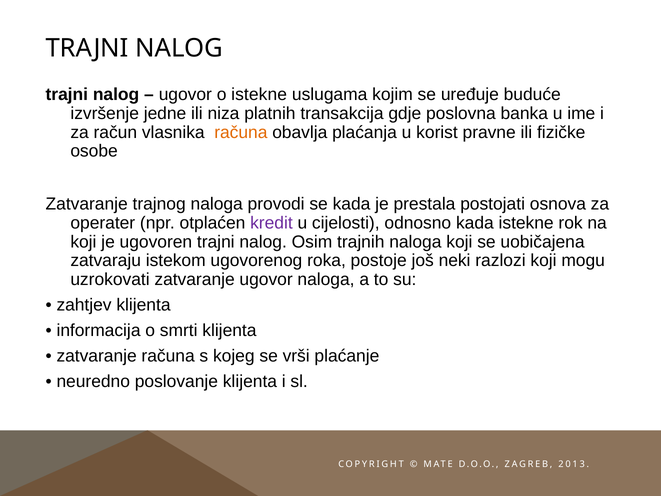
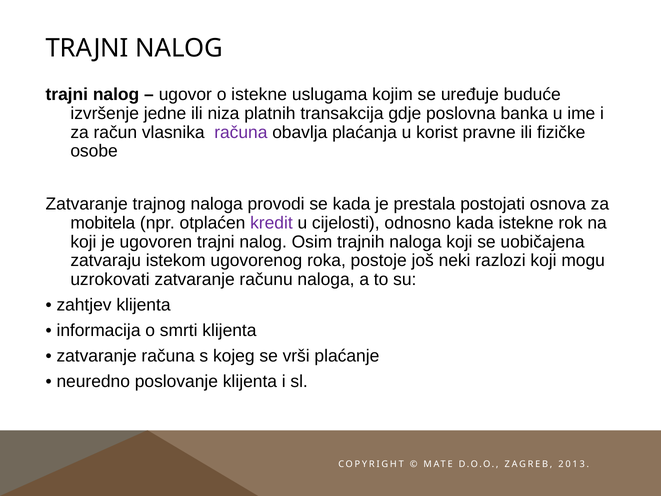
računa at (241, 132) colour: orange -> purple
operater: operater -> mobitela
zatvaranje ugovor: ugovor -> računu
